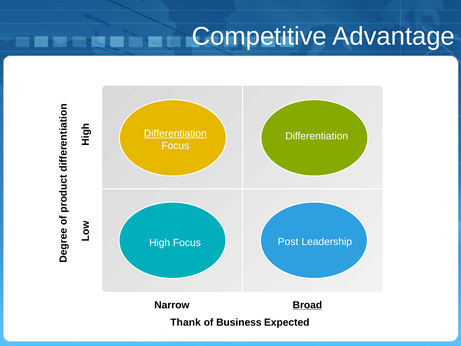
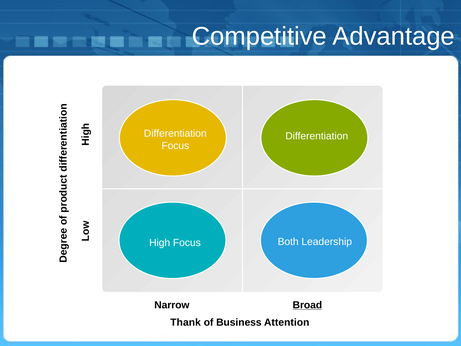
Differentiation at (175, 133) underline: present -> none
Post: Post -> Both
Expected: Expected -> Attention
